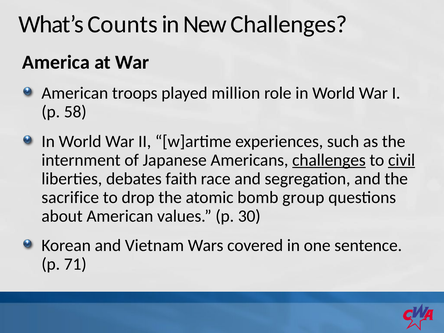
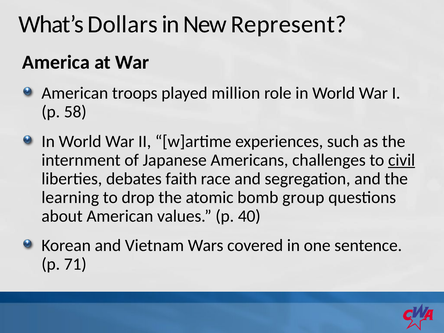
Counts: Counts -> Dollars
New Challenges: Challenges -> Represent
challenges at (329, 160) underline: present -> none
sacrifice: sacrifice -> learning
30: 30 -> 40
